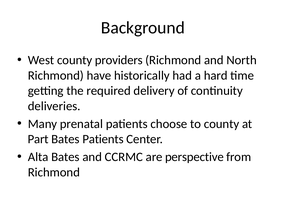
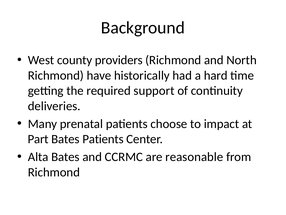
delivery: delivery -> support
to county: county -> impact
perspective: perspective -> reasonable
